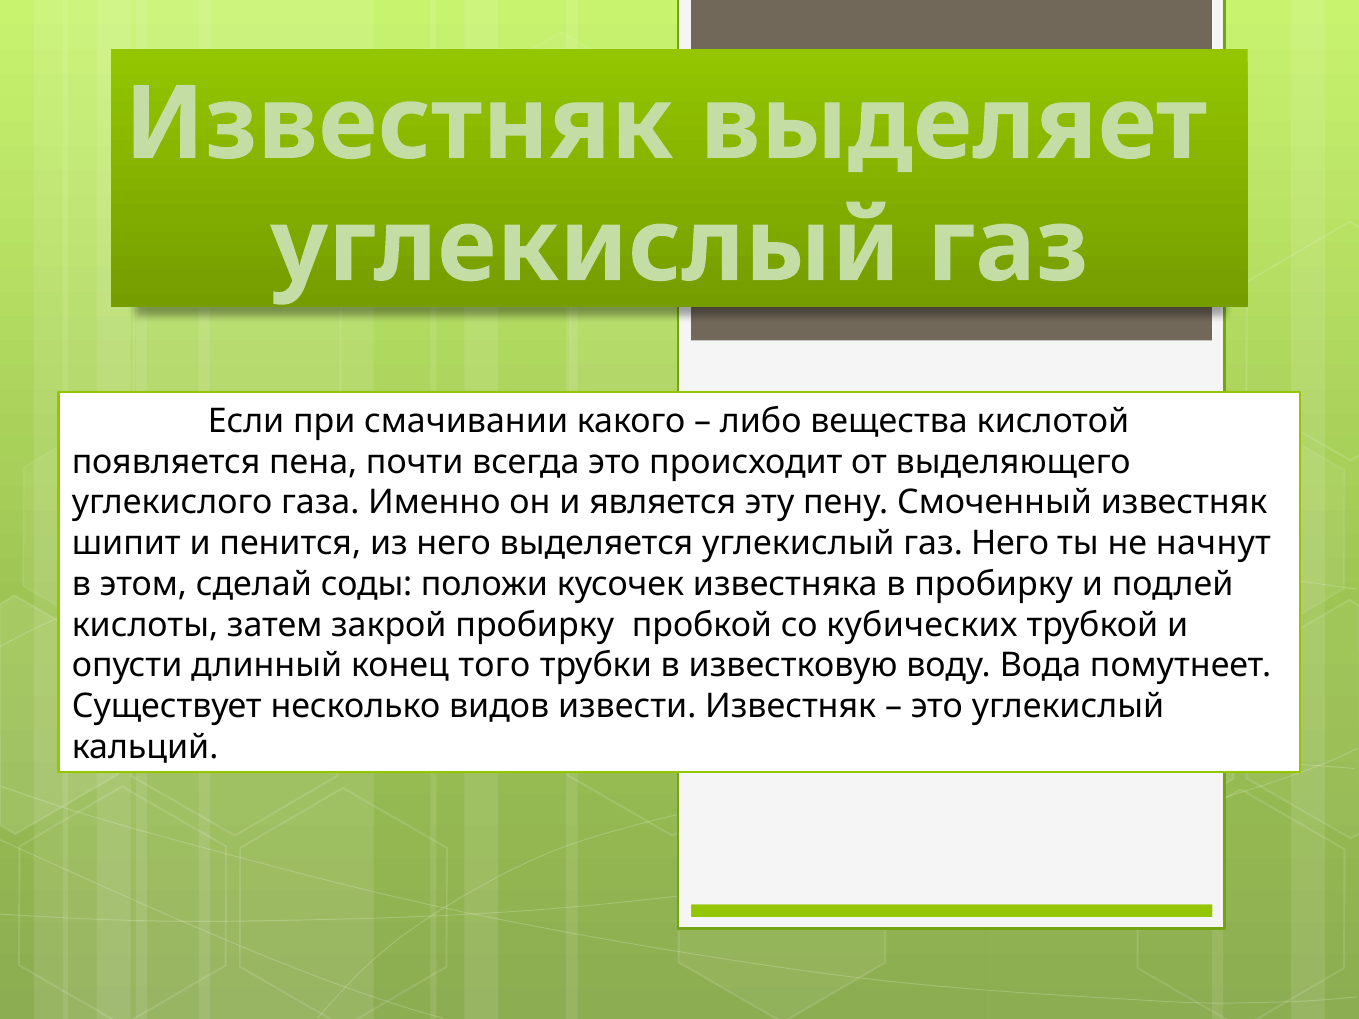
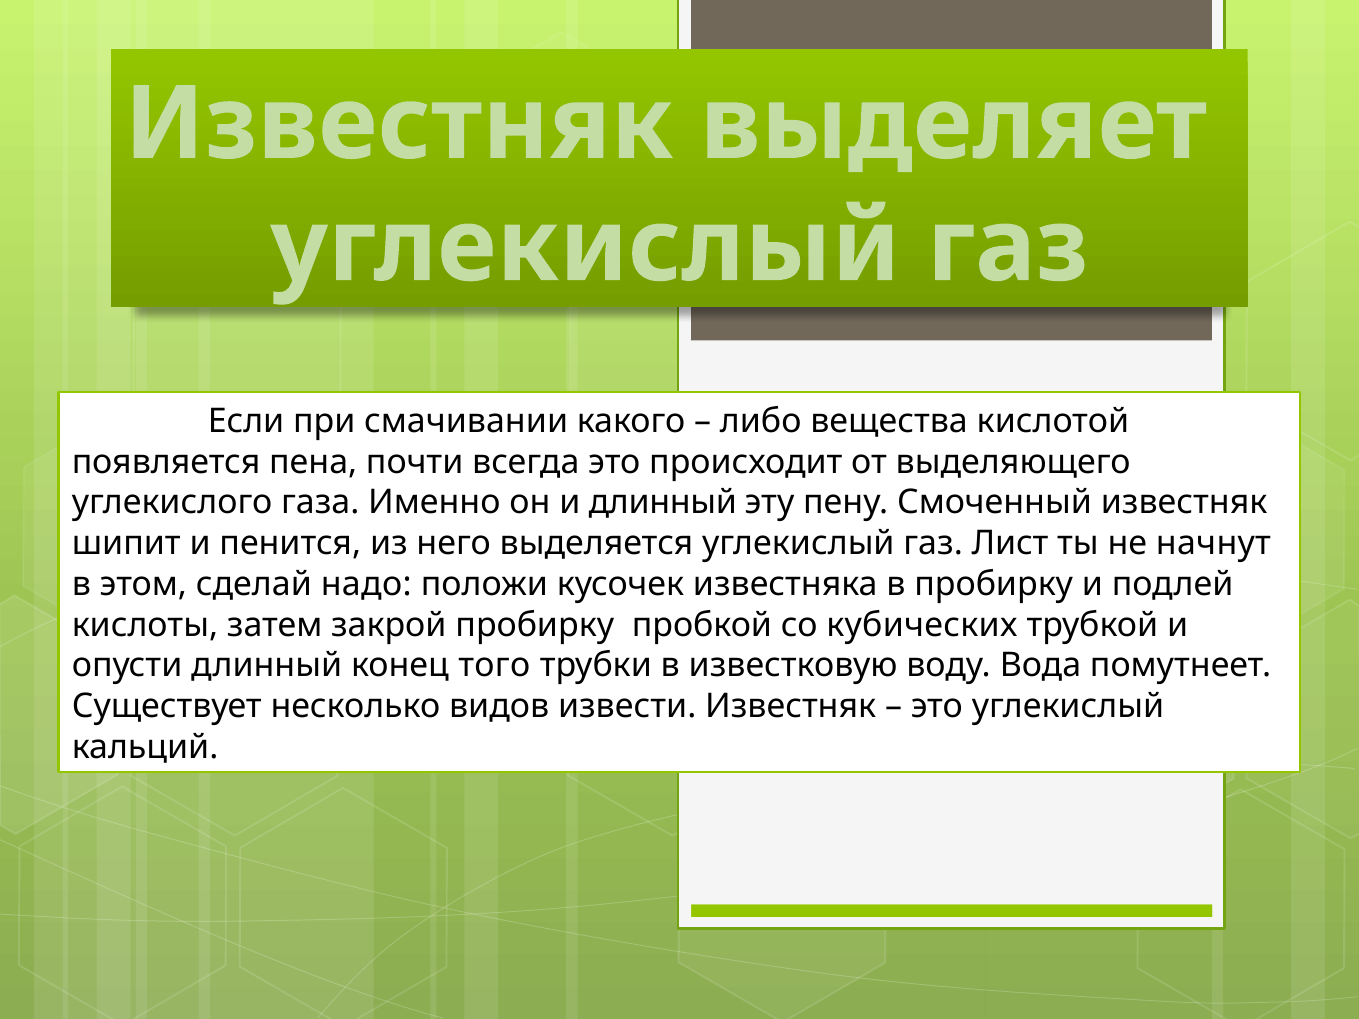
и является: является -> длинный
газ Него: Него -> Лист
соды: соды -> надо
